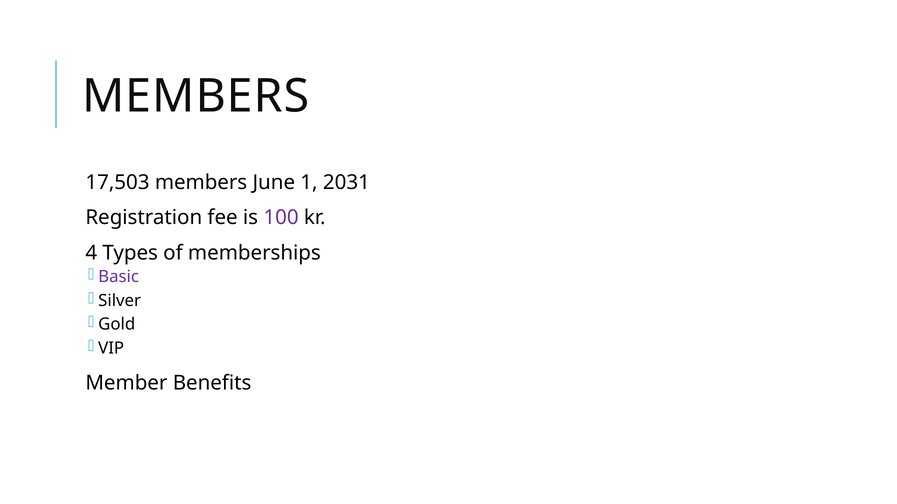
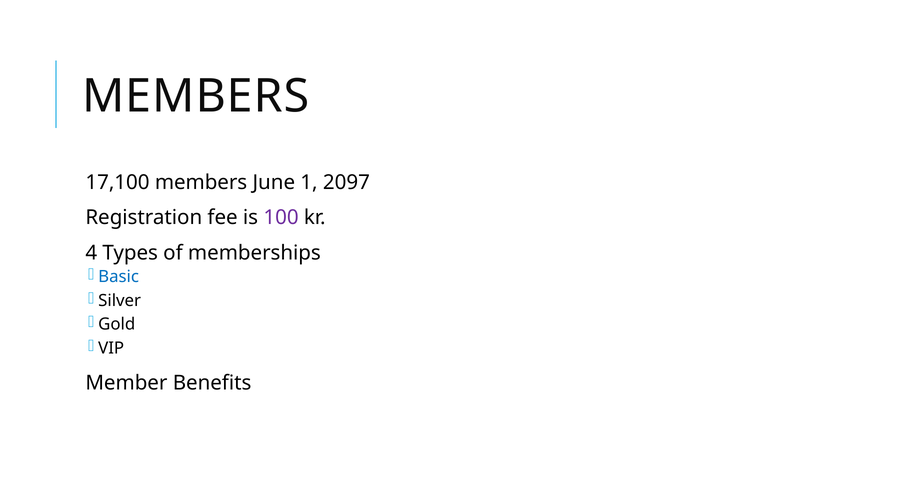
17,503: 17,503 -> 17,100
2031: 2031 -> 2097
Basic colour: purple -> blue
